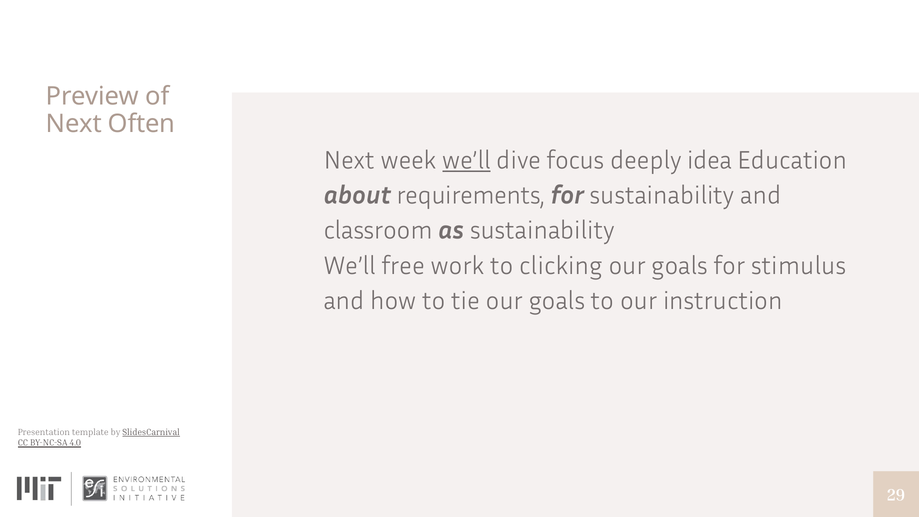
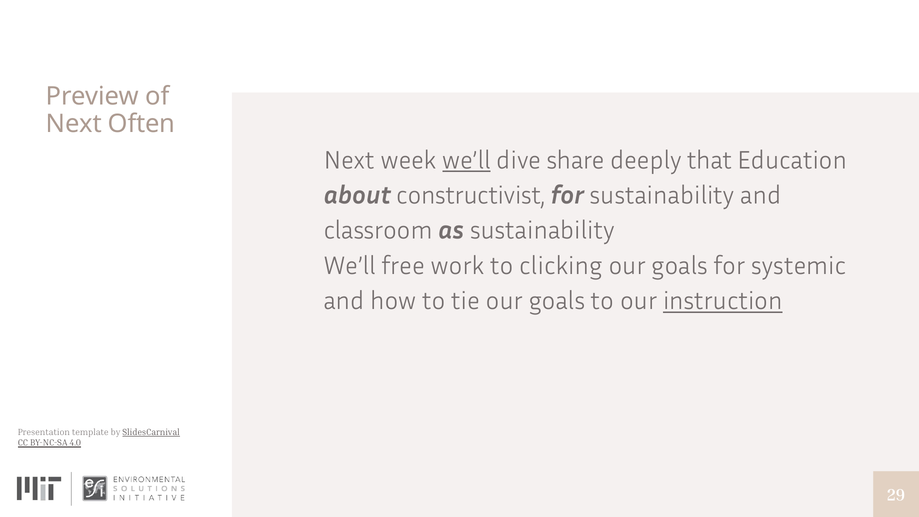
focus: focus -> share
idea: idea -> that
requirements: requirements -> constructivist
stimulus: stimulus -> systemic
instruction underline: none -> present
